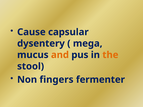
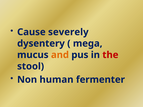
capsular: capsular -> severely
the colour: orange -> red
fingers: fingers -> human
